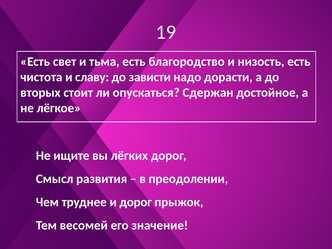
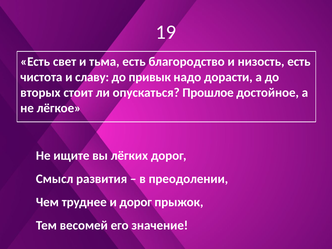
зависти: зависти -> привык
Сдержан: Сдержан -> Прошлое
